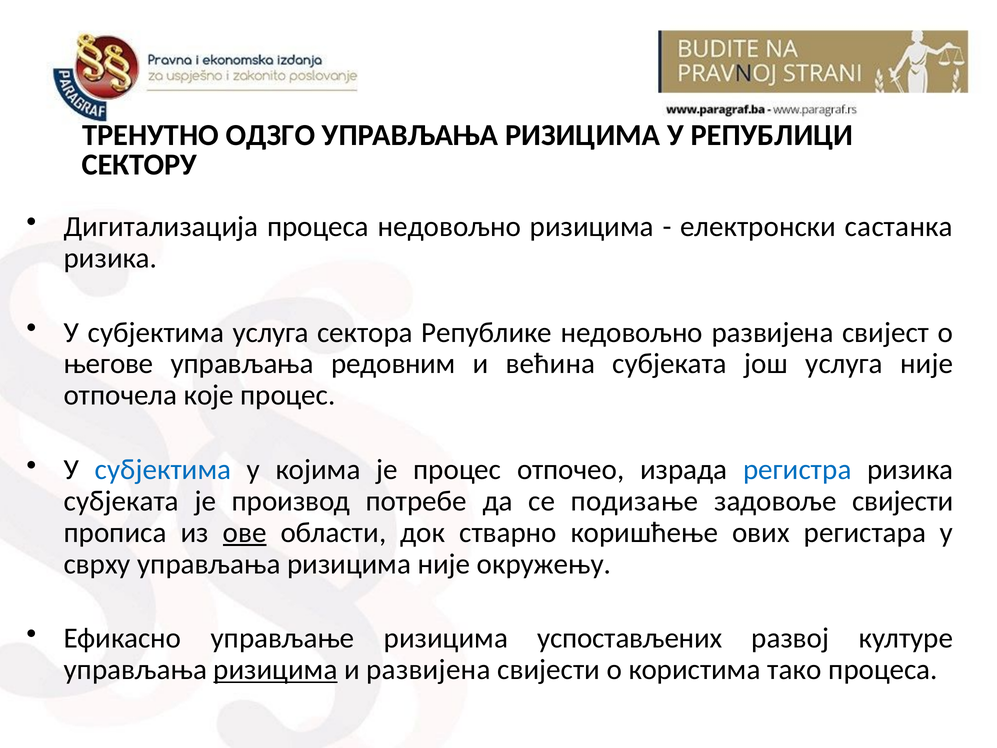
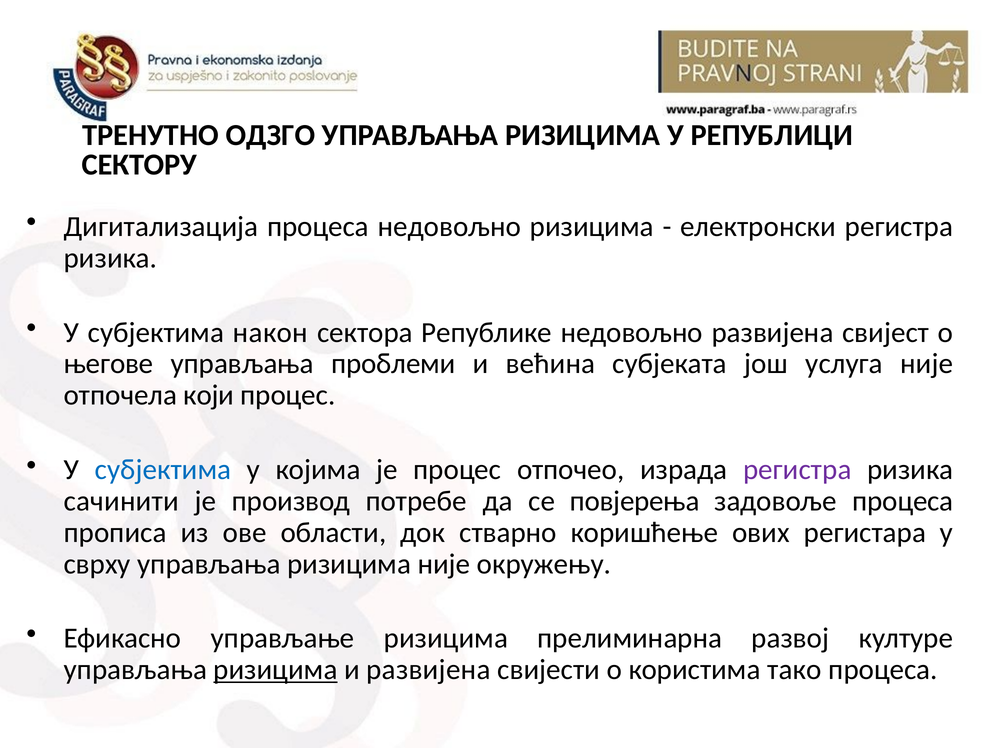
електронски састанка: састанка -> регистра
субјектима услуга: услуга -> након
редовним: редовним -> проблеми
које: које -> који
регистра at (797, 470) colour: blue -> purple
субјеката at (121, 501): субјеката -> сачинити
подизање: подизање -> повјерења
задовоље свијести: свијести -> процеса
ове underline: present -> none
успостављених: успостављених -> прелиминарна
